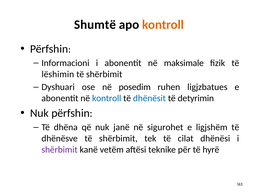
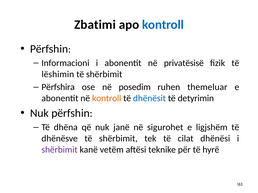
Shumtë: Shumtë -> Zbatimi
kontroll at (163, 25) colour: orange -> blue
maksimale: maksimale -> privatësisë
Dyshuari: Dyshuari -> Përfshira
ligjzbatues: ligjzbatues -> themeluar
kontroll at (107, 99) colour: blue -> orange
